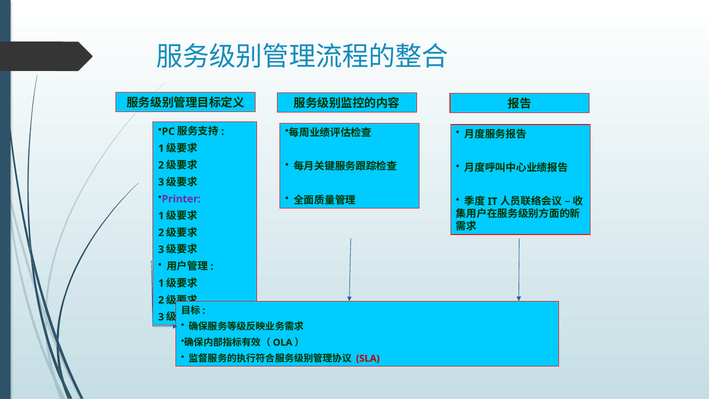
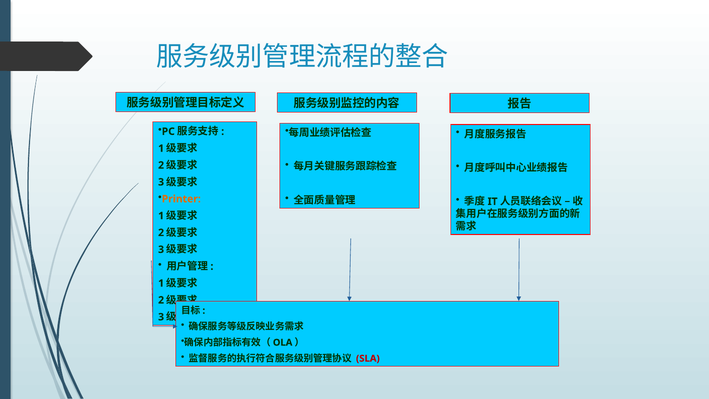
Printer colour: purple -> orange
